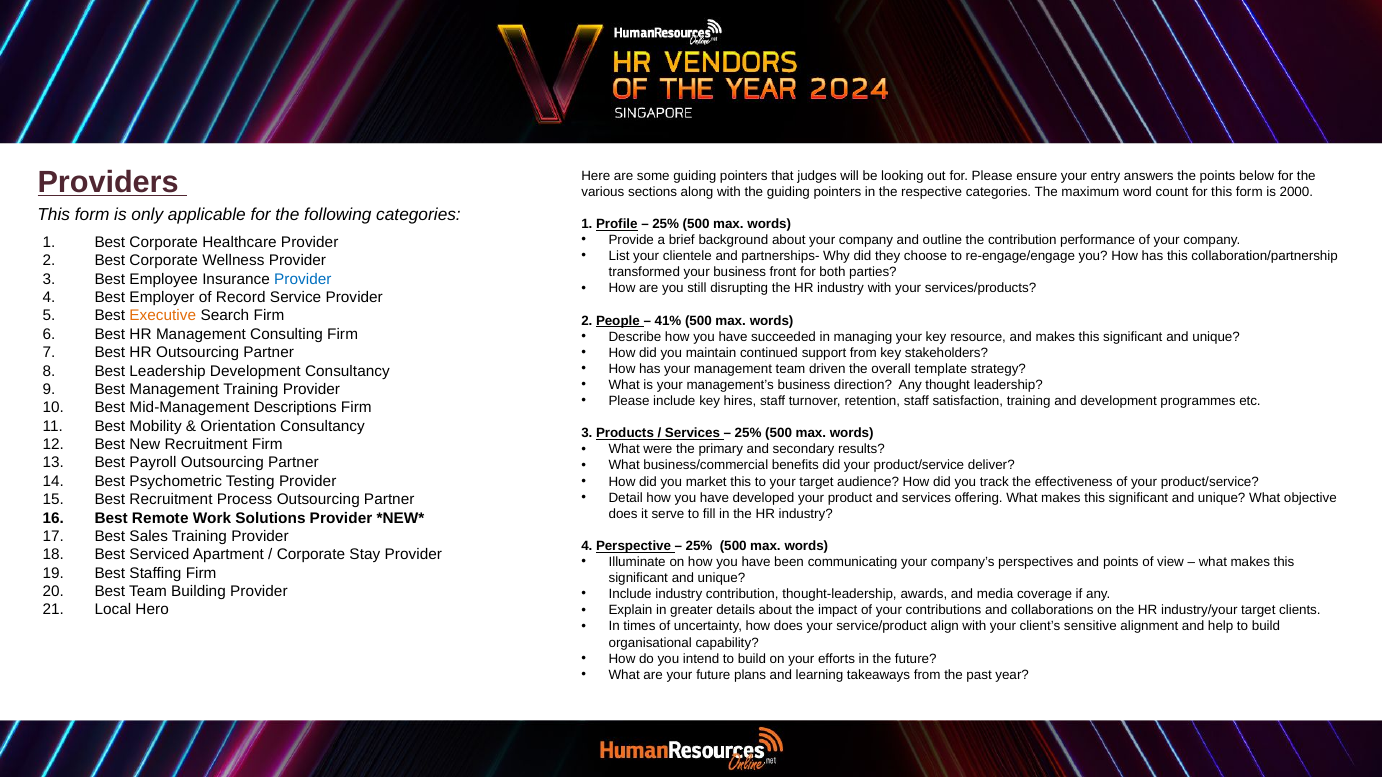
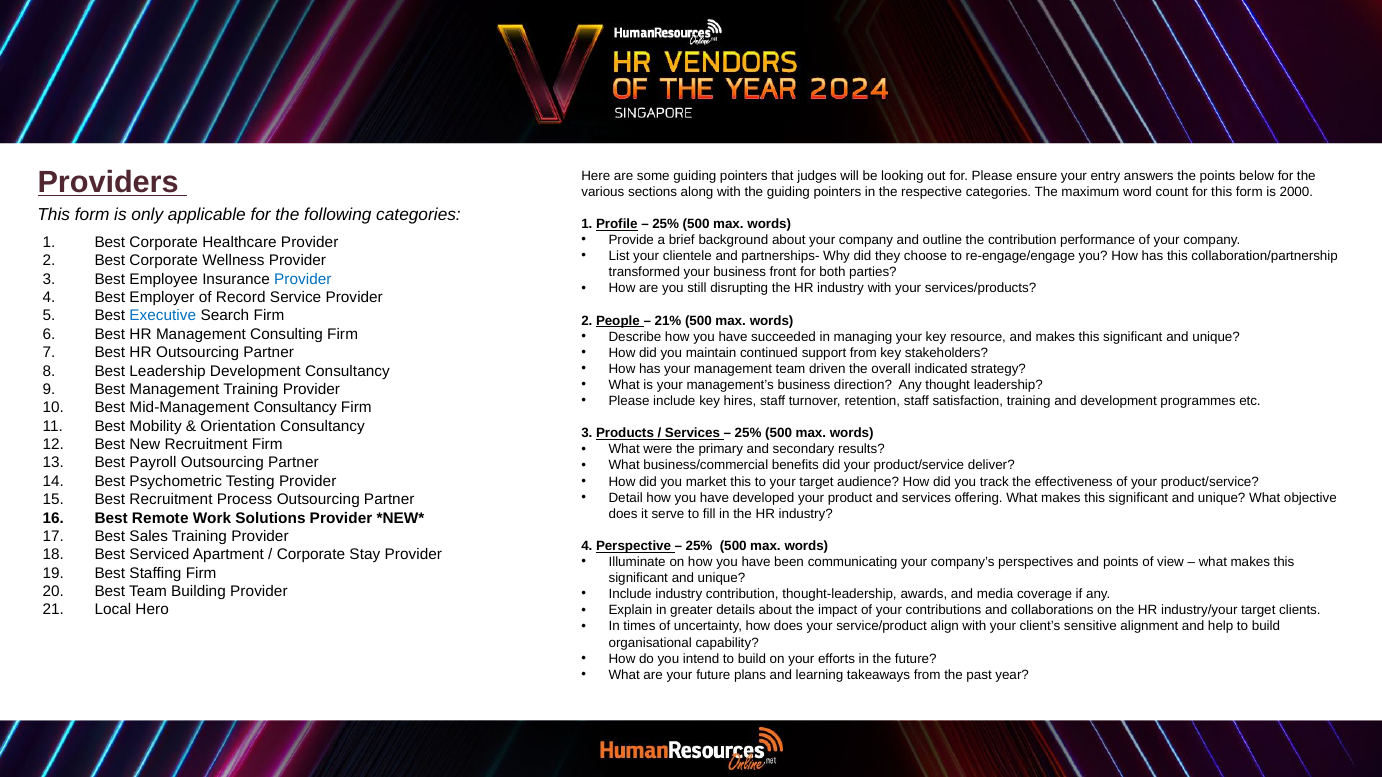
Executive colour: orange -> blue
41%: 41% -> 21%
template: template -> indicated
Mid-Management Descriptions: Descriptions -> Consultancy
